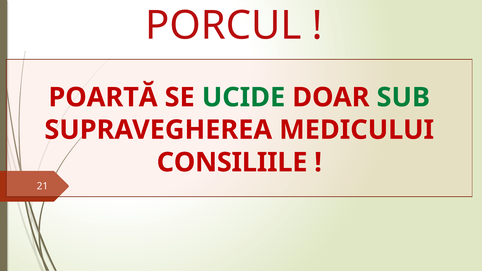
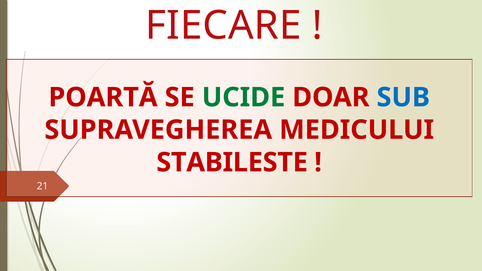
PORCUL: PORCUL -> FIECARE
SUB colour: green -> blue
CONSILIILE: CONSILIILE -> STABILESTE
